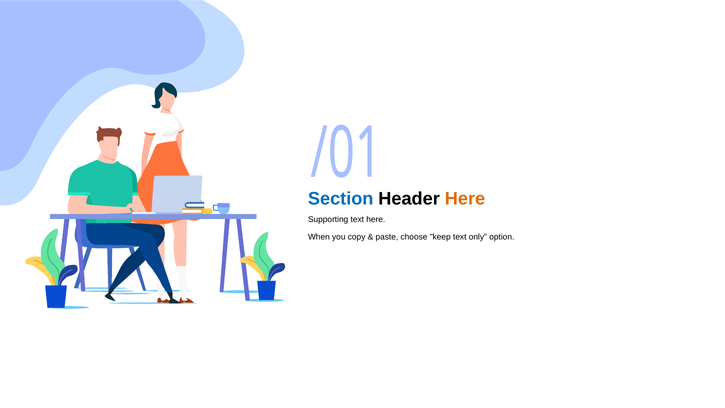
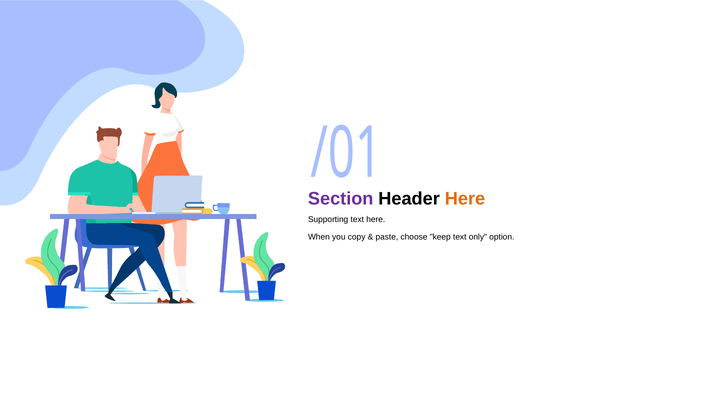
Section colour: blue -> purple
